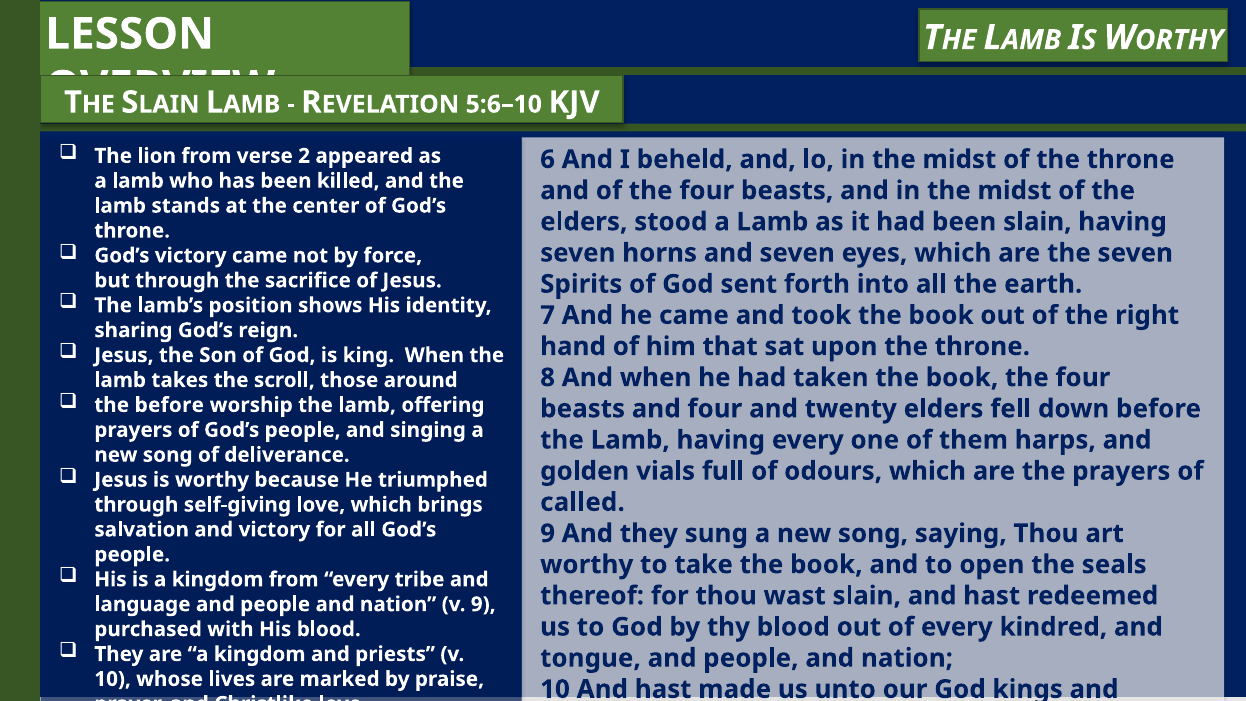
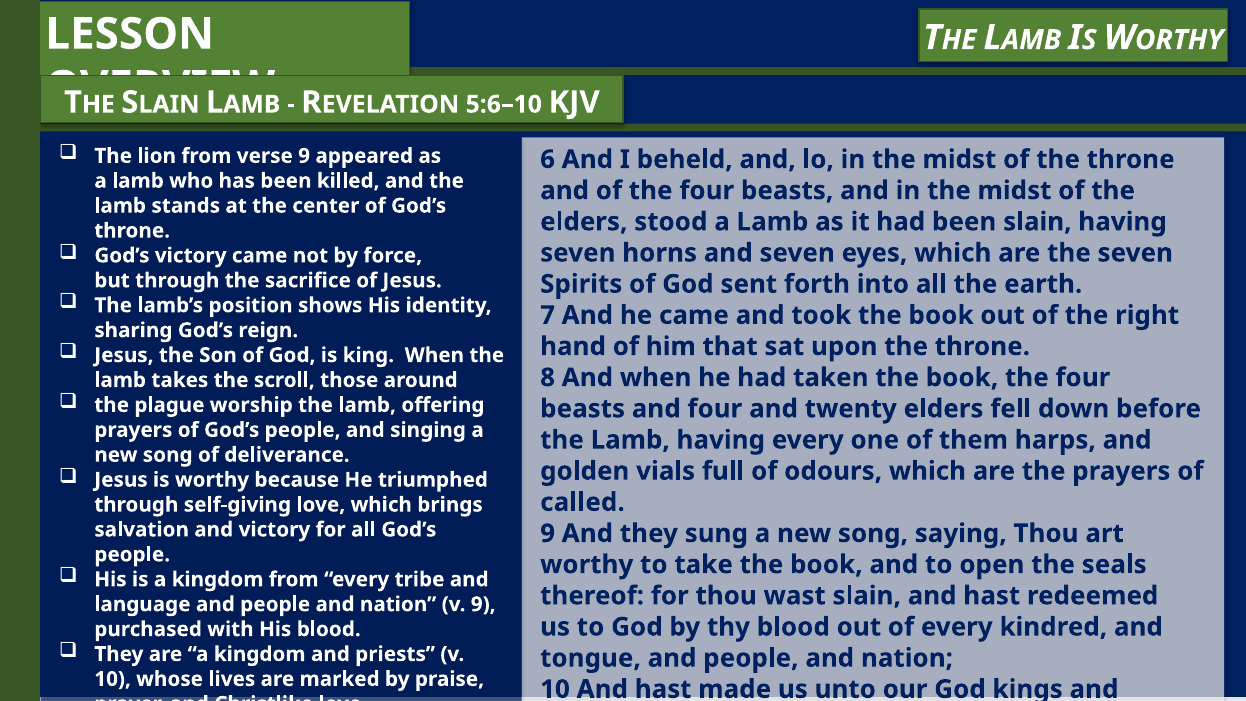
verse 2: 2 -> 9
the before: before -> plague
